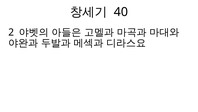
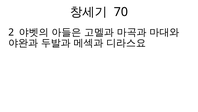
40: 40 -> 70
